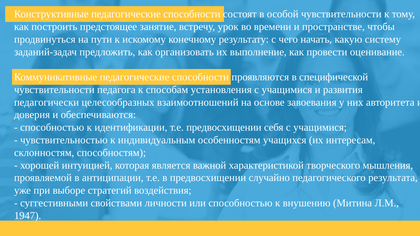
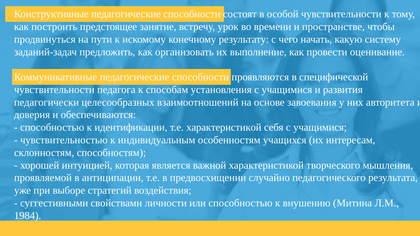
т.е предвосхищении: предвосхищении -> характеристикой
1947: 1947 -> 1984
